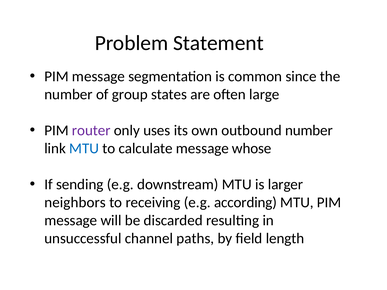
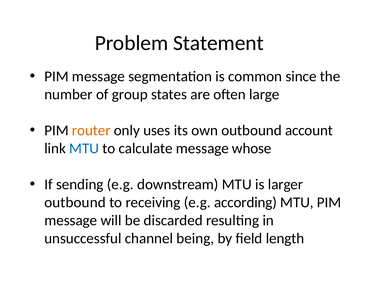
router colour: purple -> orange
outbound number: number -> account
neighbors at (75, 203): neighbors -> outbound
paths: paths -> being
